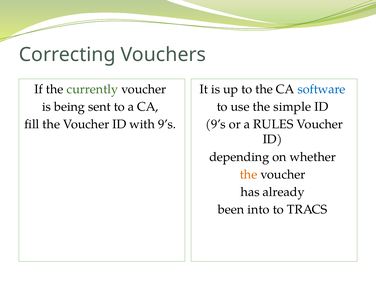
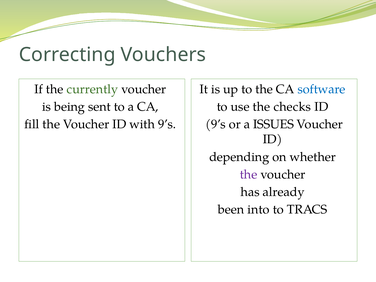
simple: simple -> checks
RULES: RULES -> ISSUES
the at (249, 174) colour: orange -> purple
